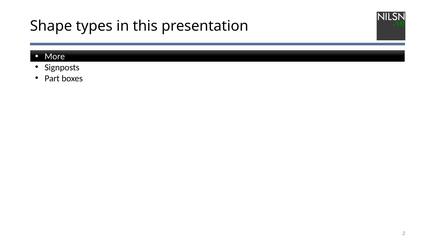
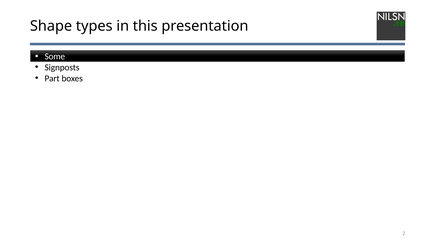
More: More -> Some
